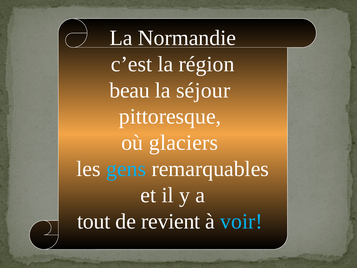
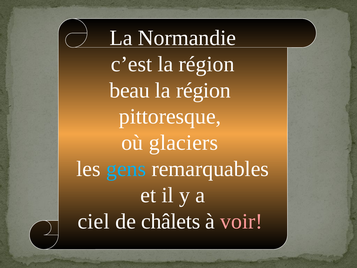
séjour at (203, 90): séjour -> région
tout: tout -> ciel
revient: revient -> châlets
voir colour: light blue -> pink
